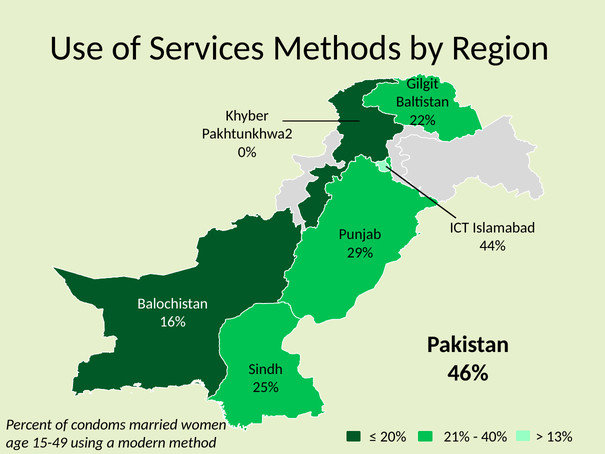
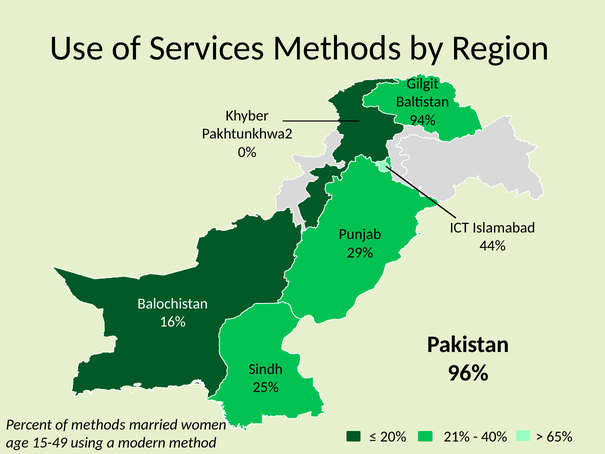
22%: 22% -> 94%
46%: 46% -> 96%
of condoms: condoms -> methods
13%: 13% -> 65%
